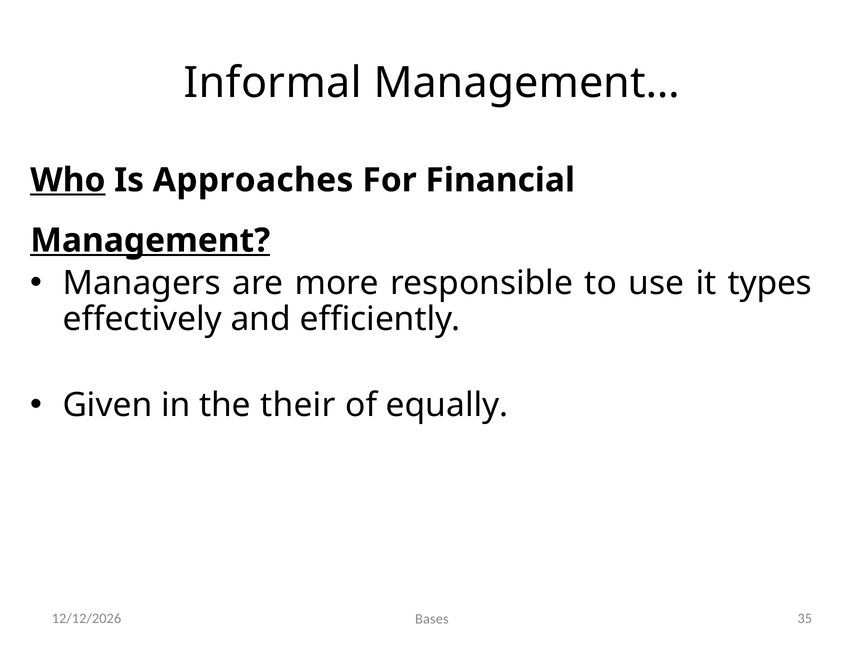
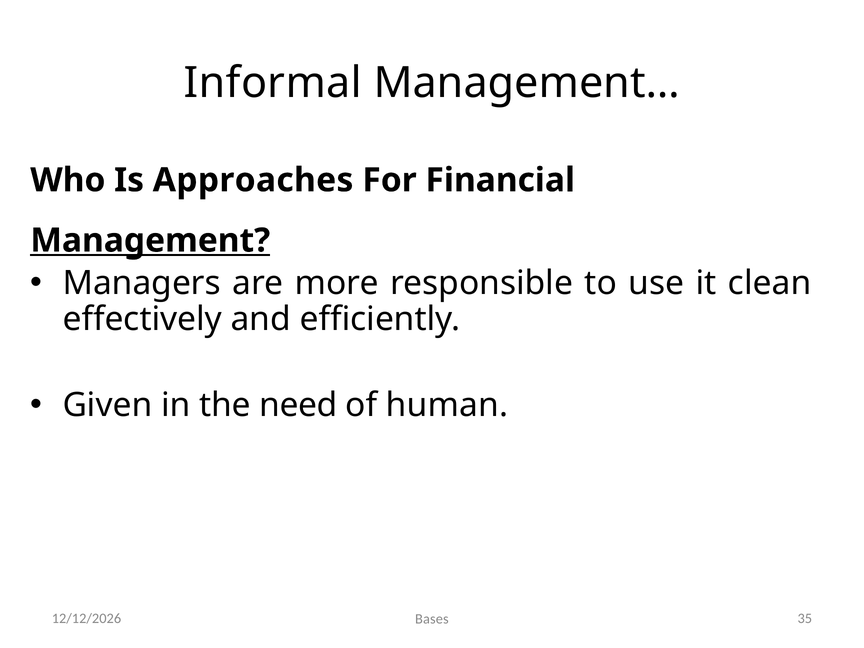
Who underline: present -> none
types: types -> clean
their: their -> need
equally: equally -> human
